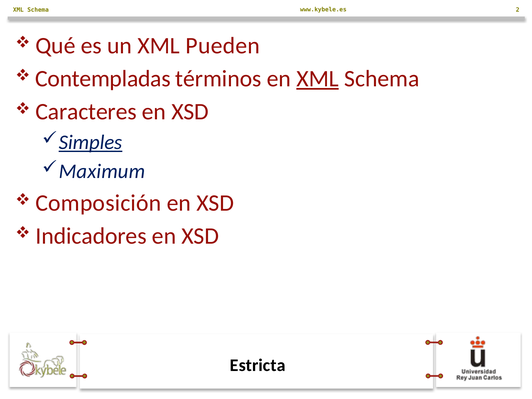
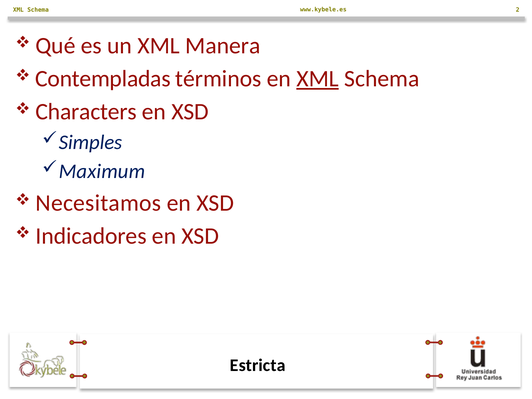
Pueden: Pueden -> Manera
Caracteres: Caracteres -> Characters
Simples underline: present -> none
Composición: Composición -> Necesitamos
